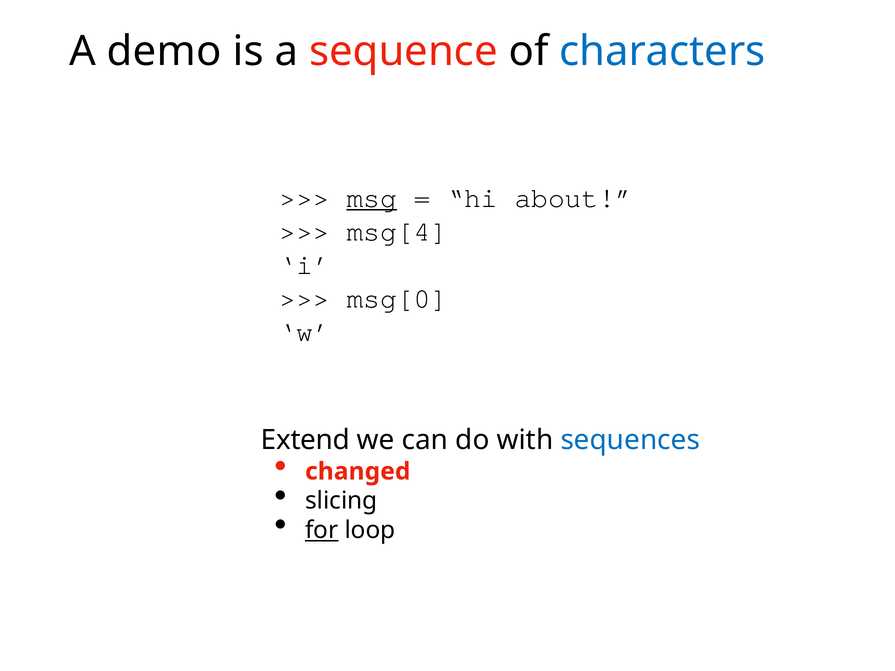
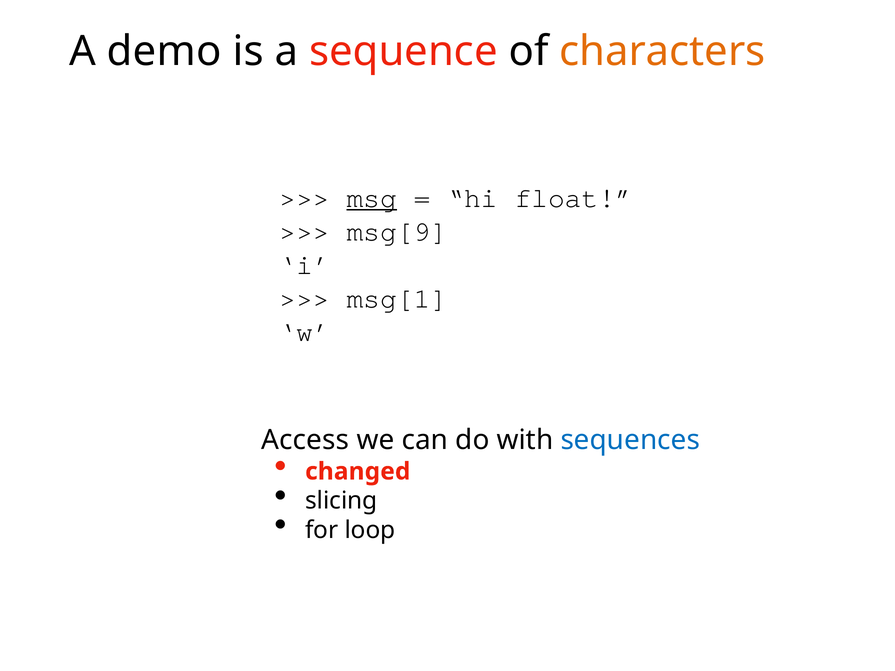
characters colour: blue -> orange
about: about -> float
msg[4: msg[4 -> msg[9
msg[0: msg[0 -> msg[1
Extend: Extend -> Access
for underline: present -> none
